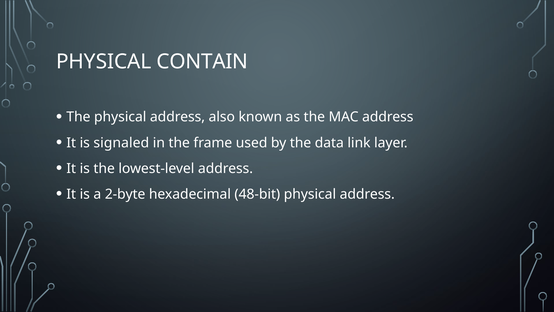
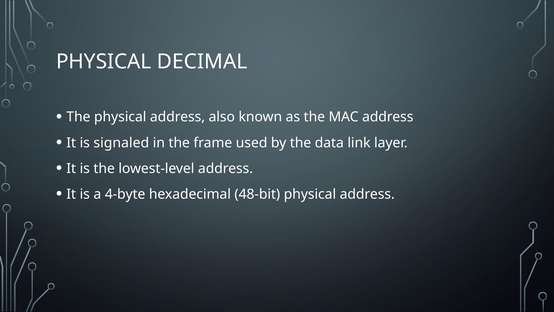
CONTAIN: CONTAIN -> DECIMAL
2-byte: 2-byte -> 4-byte
